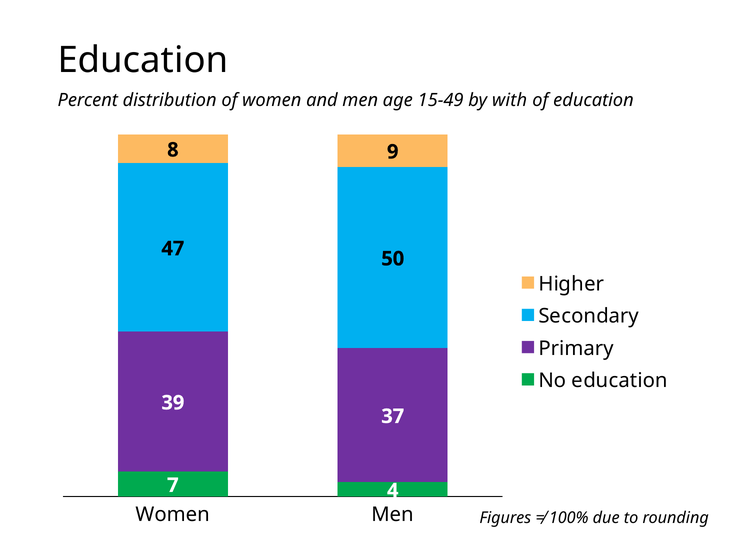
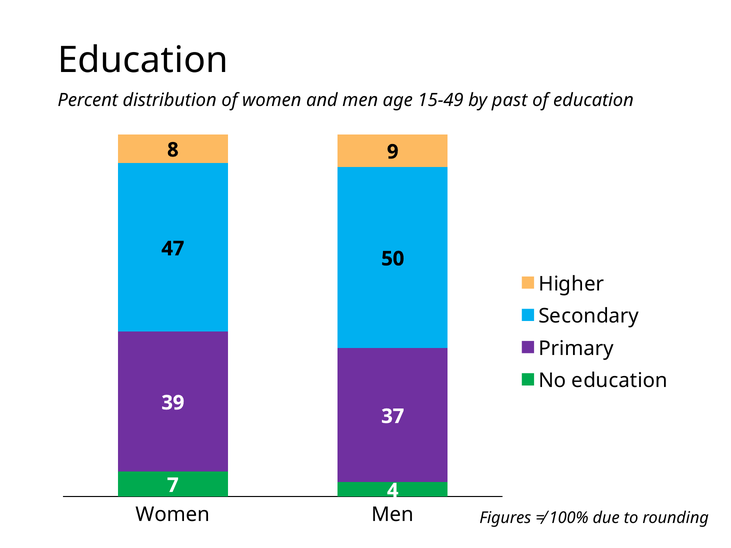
with: with -> past
